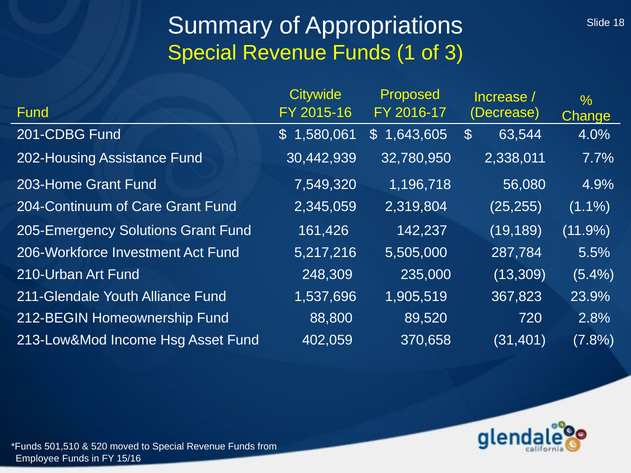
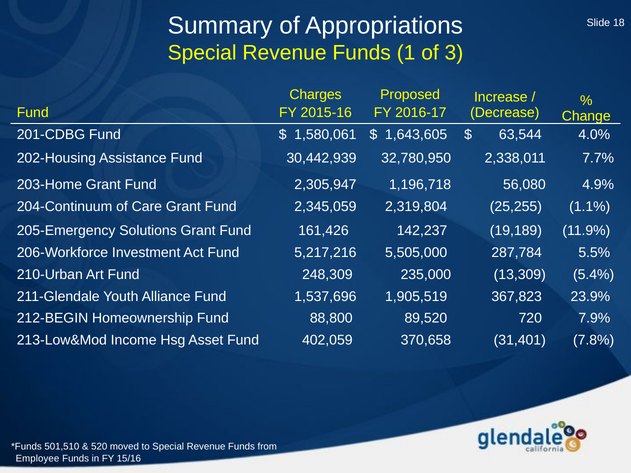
Citywide: Citywide -> Charges
7,549,320: 7,549,320 -> 2,305,947
2.8%: 2.8% -> 7.9%
